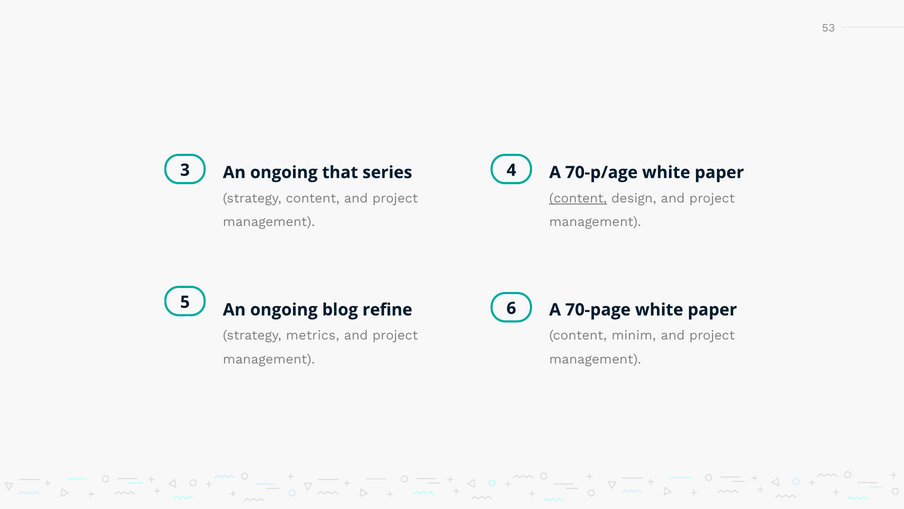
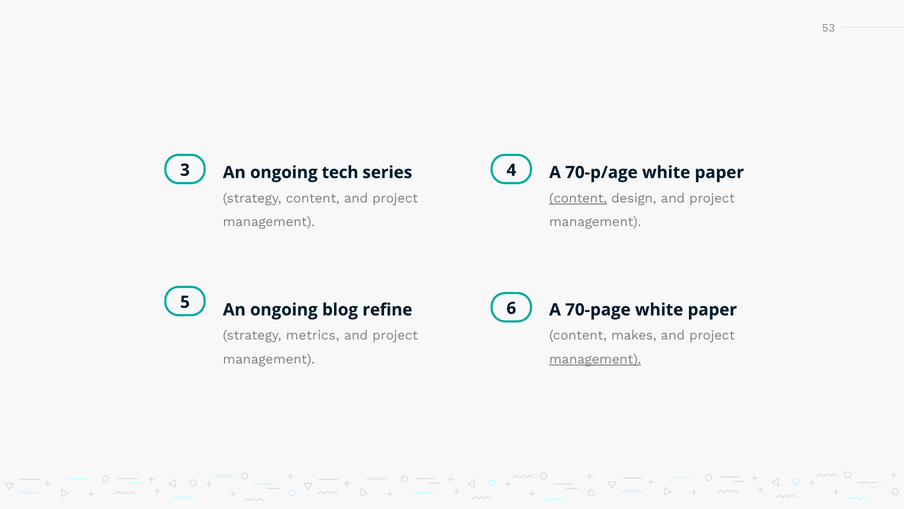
that: that -> tech
minim: minim -> makes
management at (595, 359) underline: none -> present
